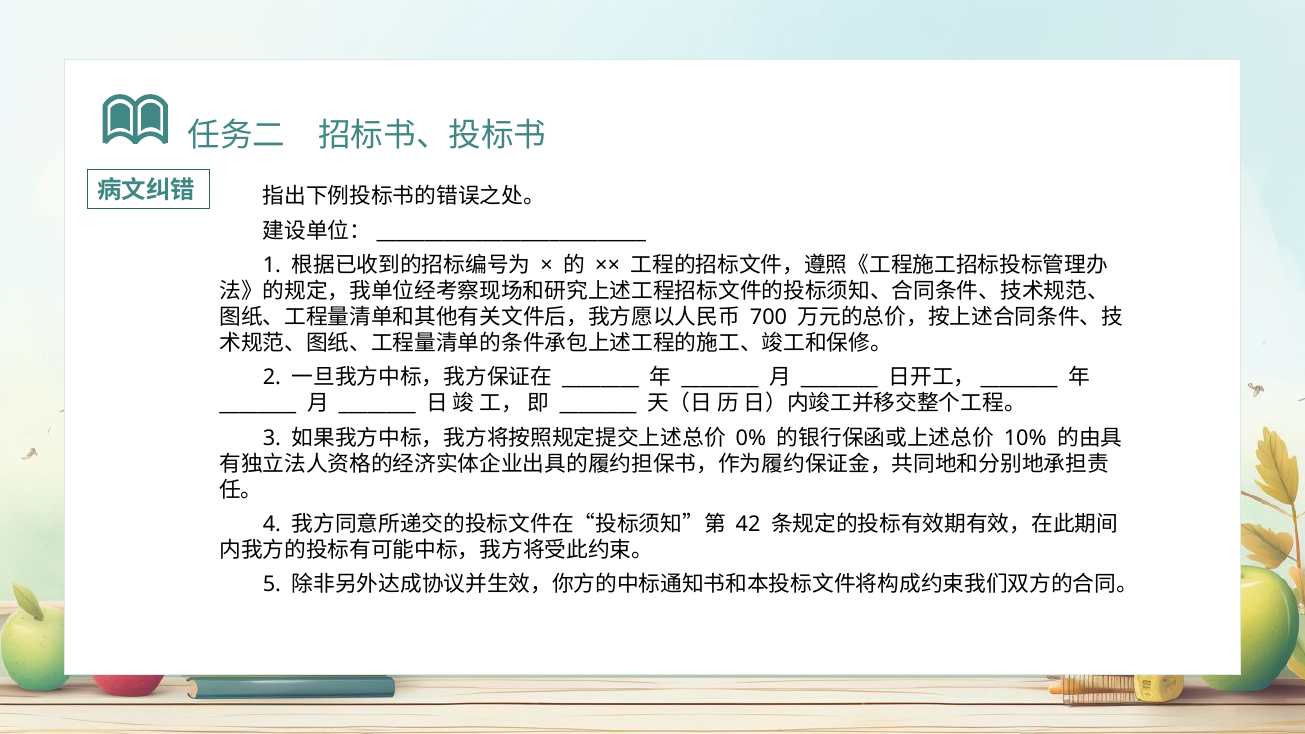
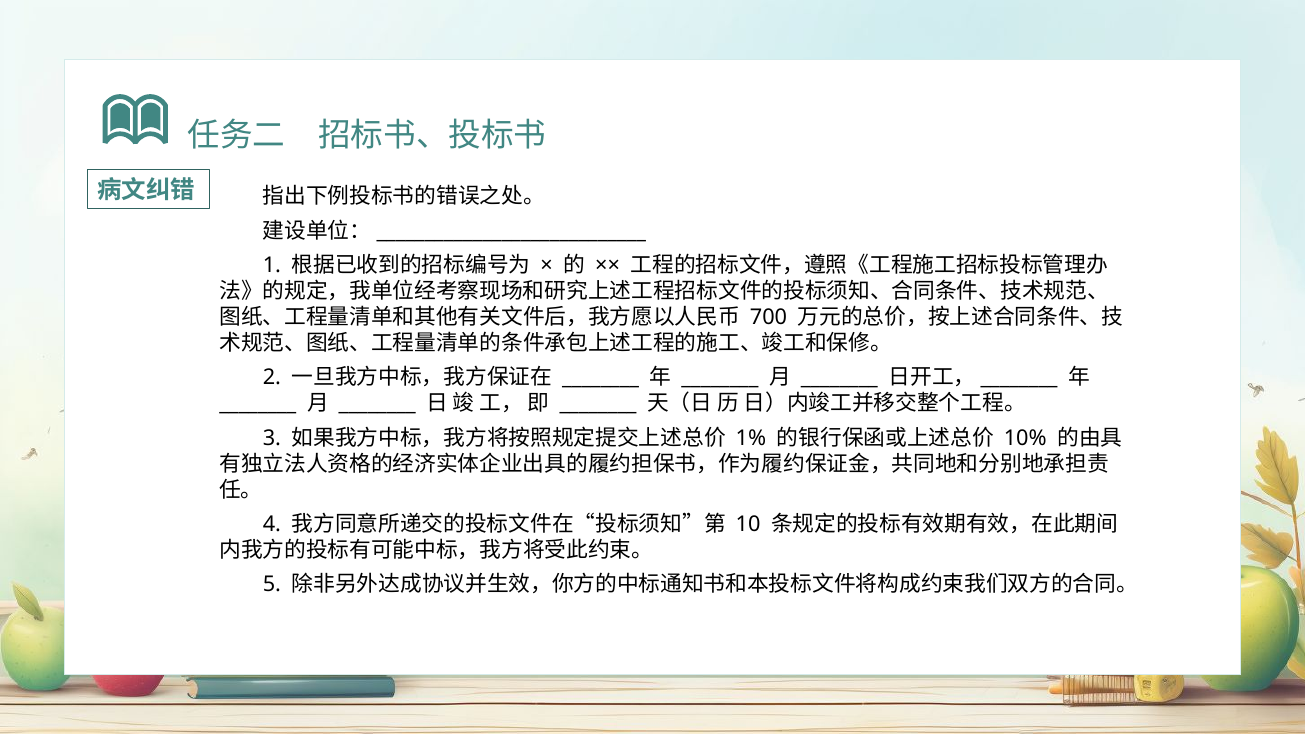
0%: 0% -> 1%
42: 42 -> 10
